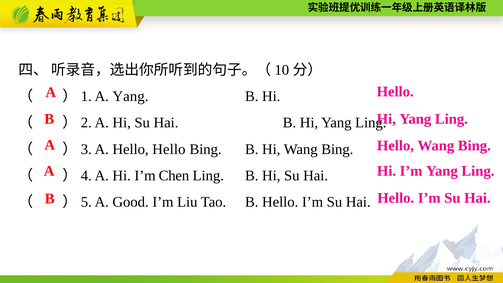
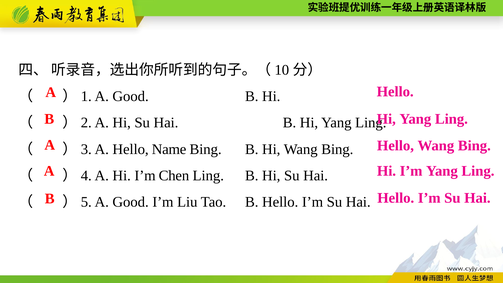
Yang at (130, 96): Yang -> Good
Hello Hello: Hello -> Name
